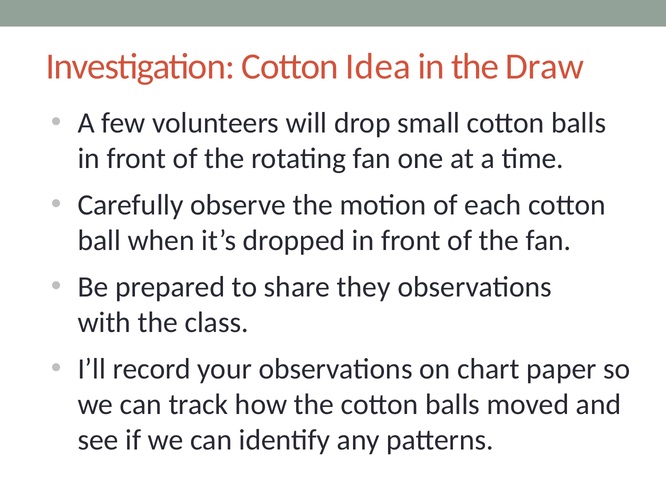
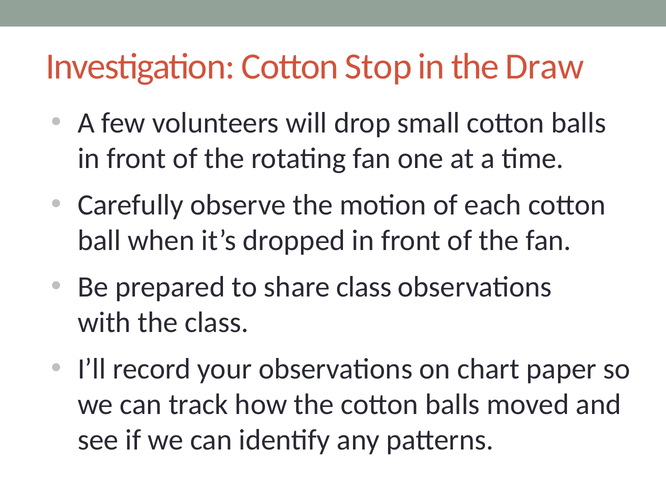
Idea: Idea -> Stop
share they: they -> class
